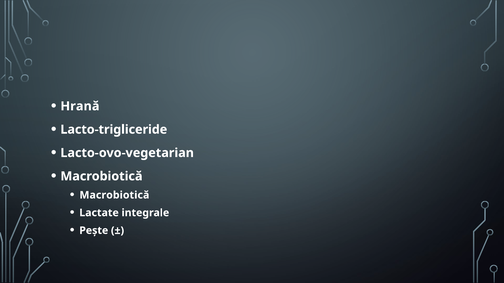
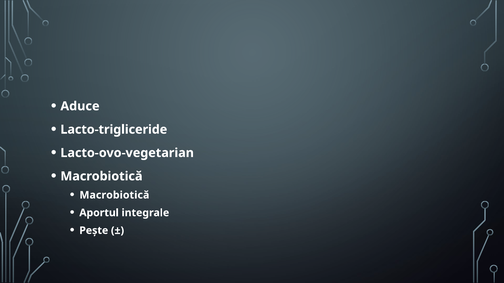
Hrană: Hrană -> Aduce
Lactate: Lactate -> Aportul
